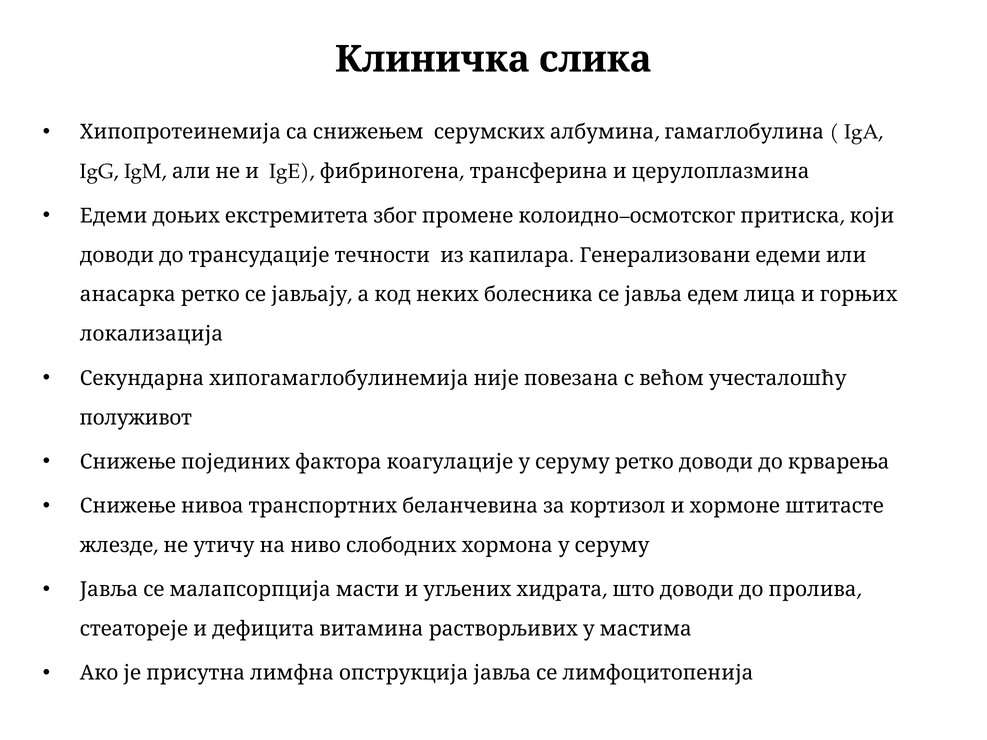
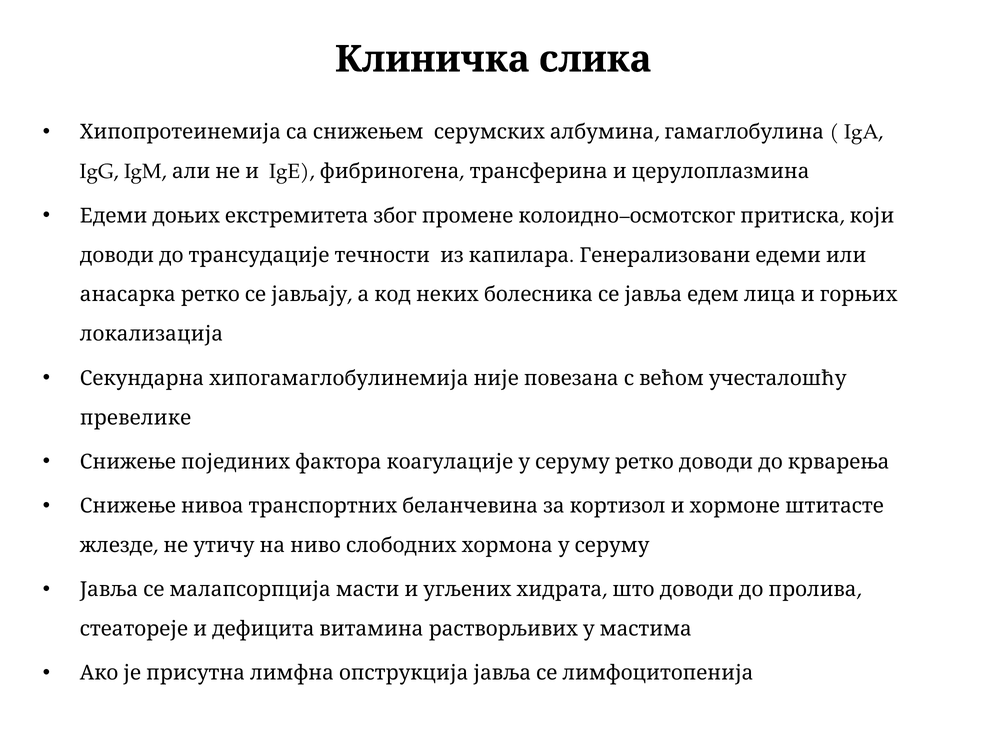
полуживот: полуживот -> превелике
